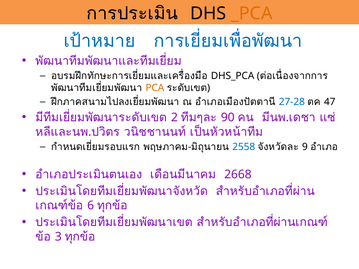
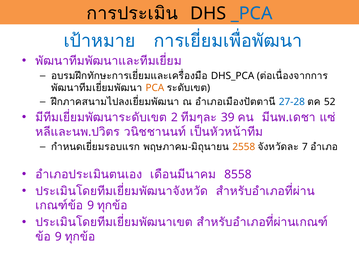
_PCA colour: orange -> blue
47: 47 -> 52
90: 90 -> 39
2558 colour: blue -> orange
9: 9 -> 7
2668: 2668 -> 8558
6 at (91, 206): 6 -> 9
3 at (58, 237): 3 -> 9
